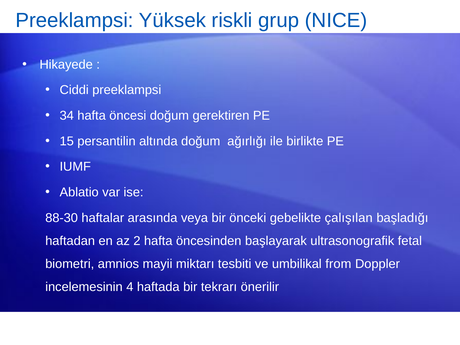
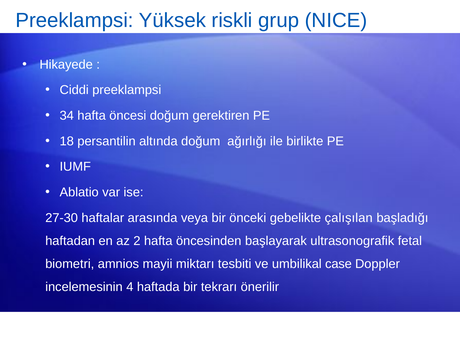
15: 15 -> 18
88-30: 88-30 -> 27-30
from: from -> case
